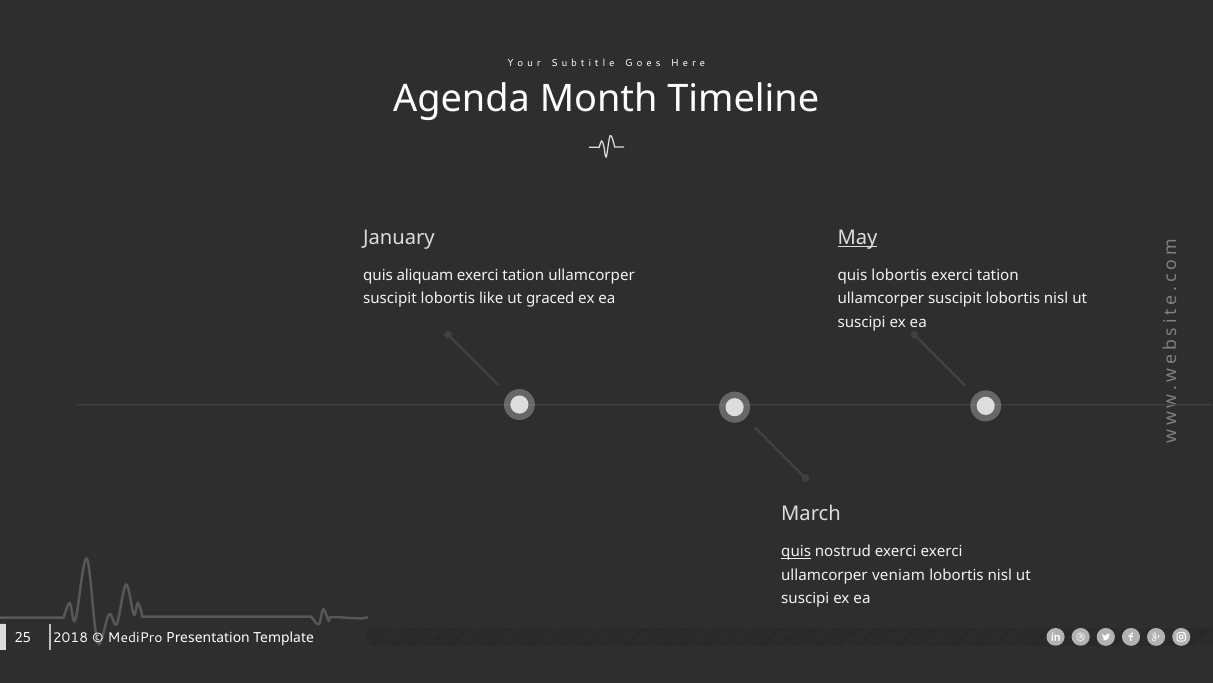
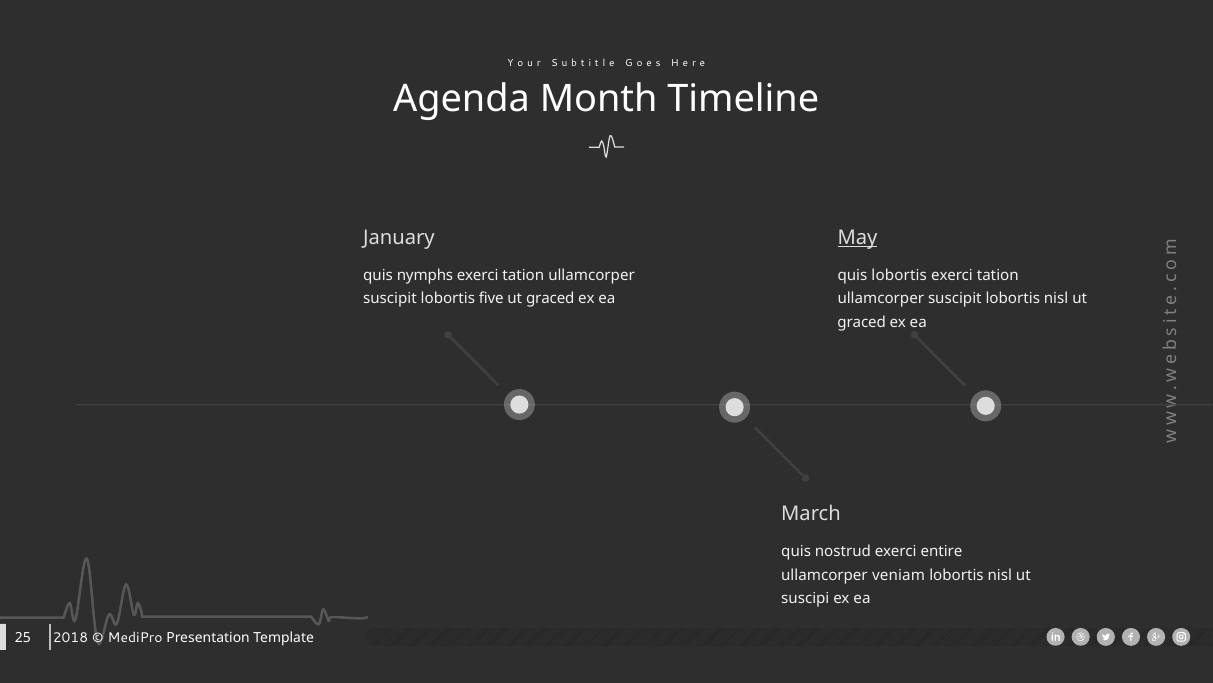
aliquam: aliquam -> nymphs
like: like -> five
suscipi at (862, 322): suscipi -> graced
quis at (796, 551) underline: present -> none
exerci exerci: exerci -> entire
